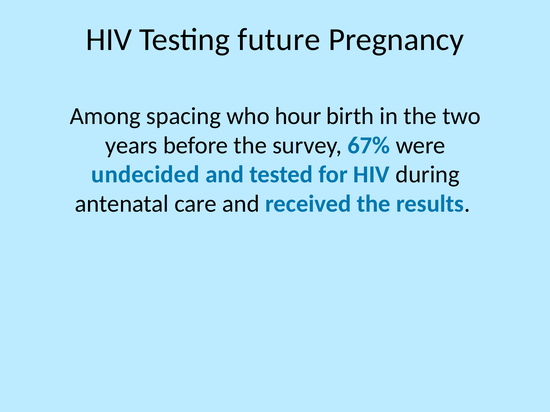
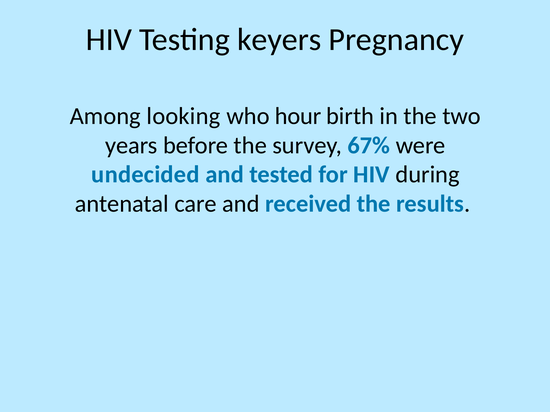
future: future -> keyers
spacing: spacing -> looking
